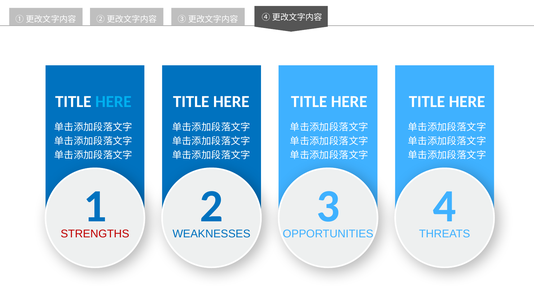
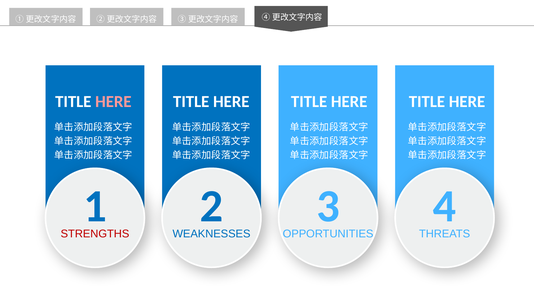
HERE at (113, 101) colour: light blue -> pink
